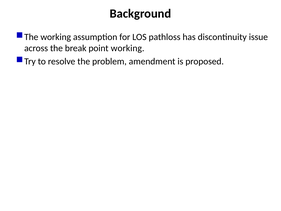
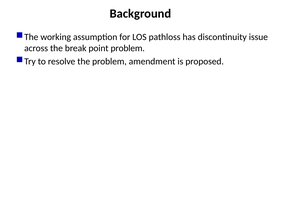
point working: working -> problem
